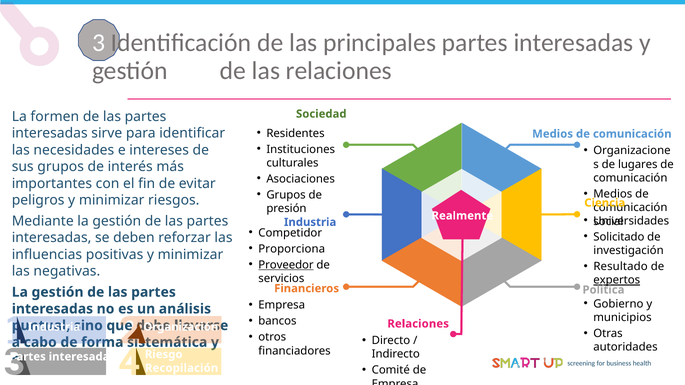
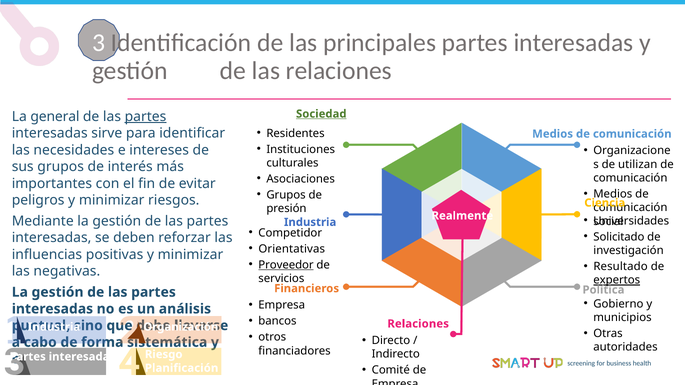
Sociedad underline: none -> present
formen: formen -> general
partes at (146, 117) underline: none -> present
lugares: lugares -> utilizan
Proporciona: Proporciona -> Orientativas
Recopilación: Recopilación -> Planificación
